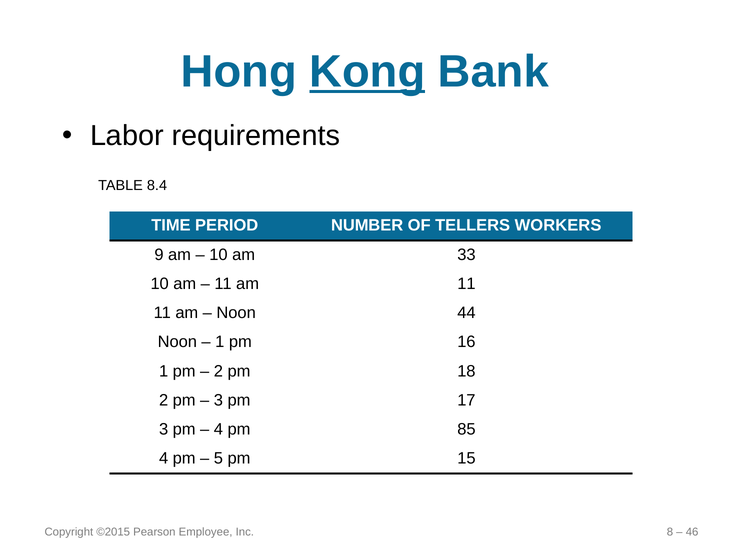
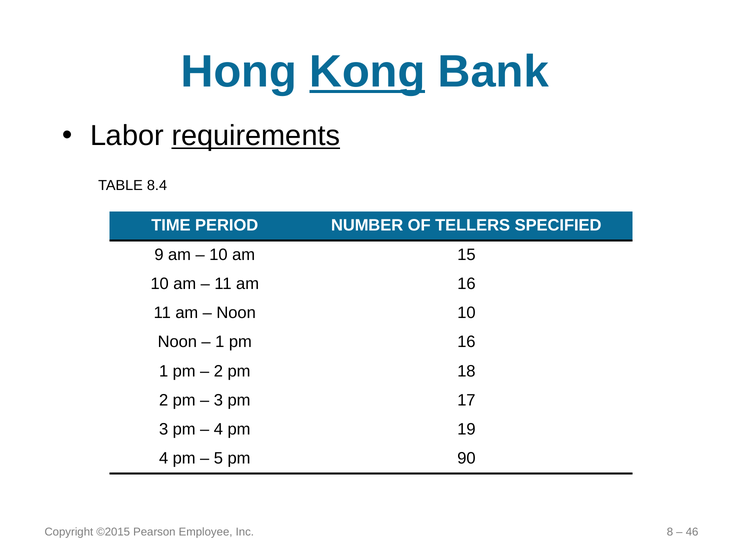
requirements underline: none -> present
WORKERS: WORKERS -> SPECIFIED
33: 33 -> 15
am 11: 11 -> 16
Noon 44: 44 -> 10
85: 85 -> 19
15: 15 -> 90
